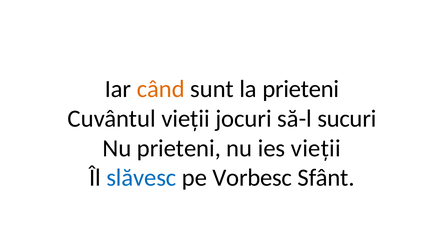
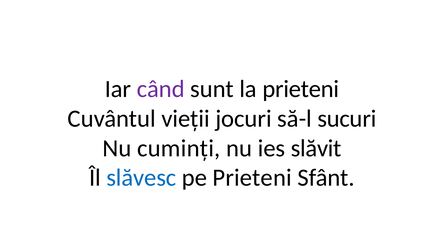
când colour: orange -> purple
Nu prieteni: prieteni -> cuminți
ies vieții: vieții -> slăvit
pe Vorbesc: Vorbesc -> Prieteni
